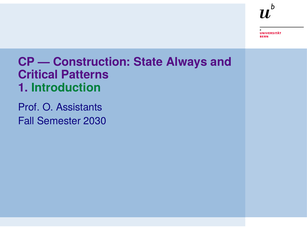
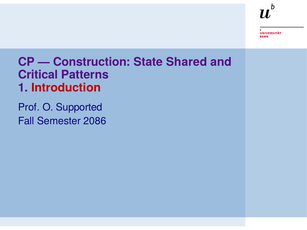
Always: Always -> Shared
Introduction colour: green -> red
Assistants: Assistants -> Supported
2030: 2030 -> 2086
